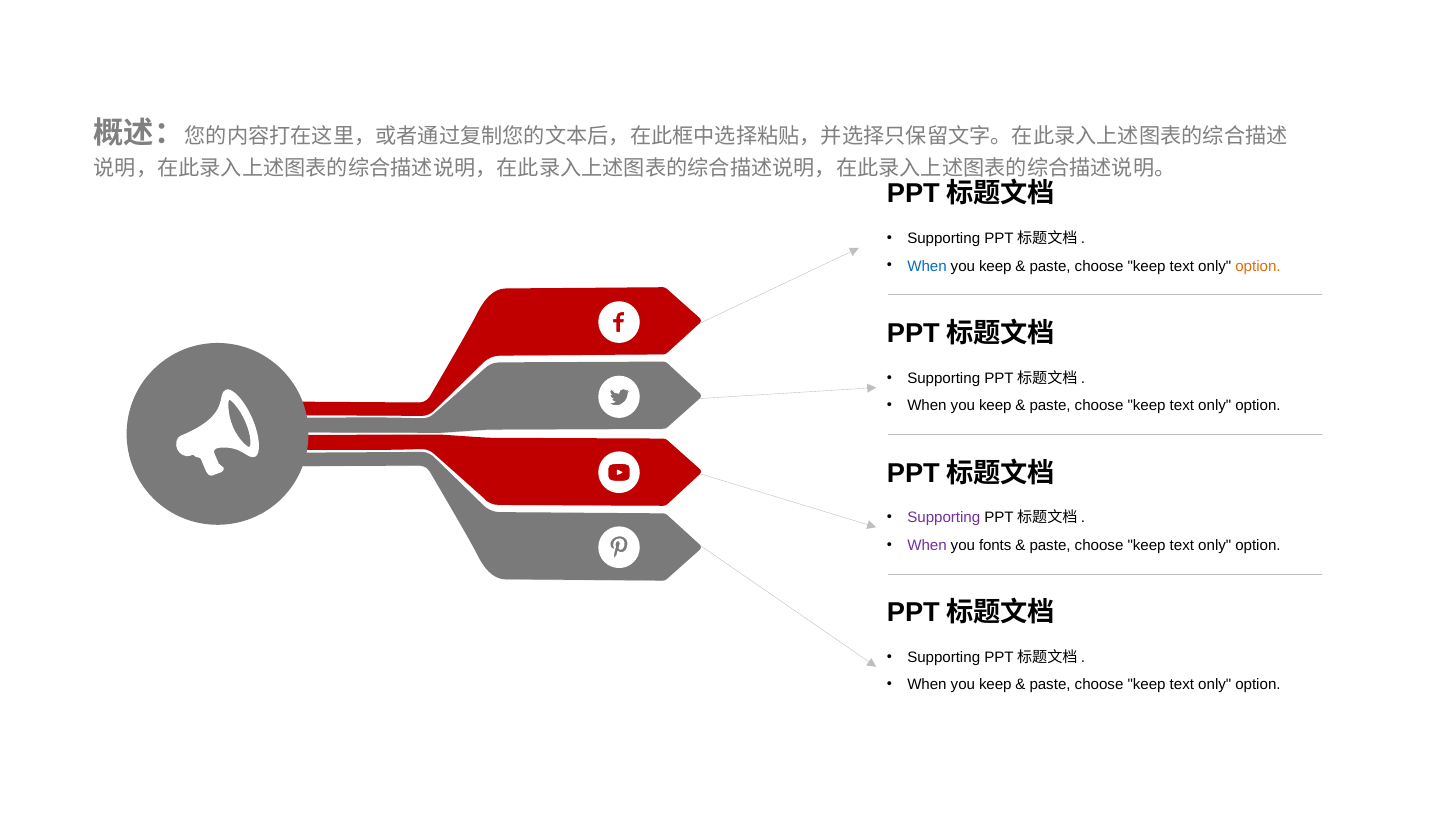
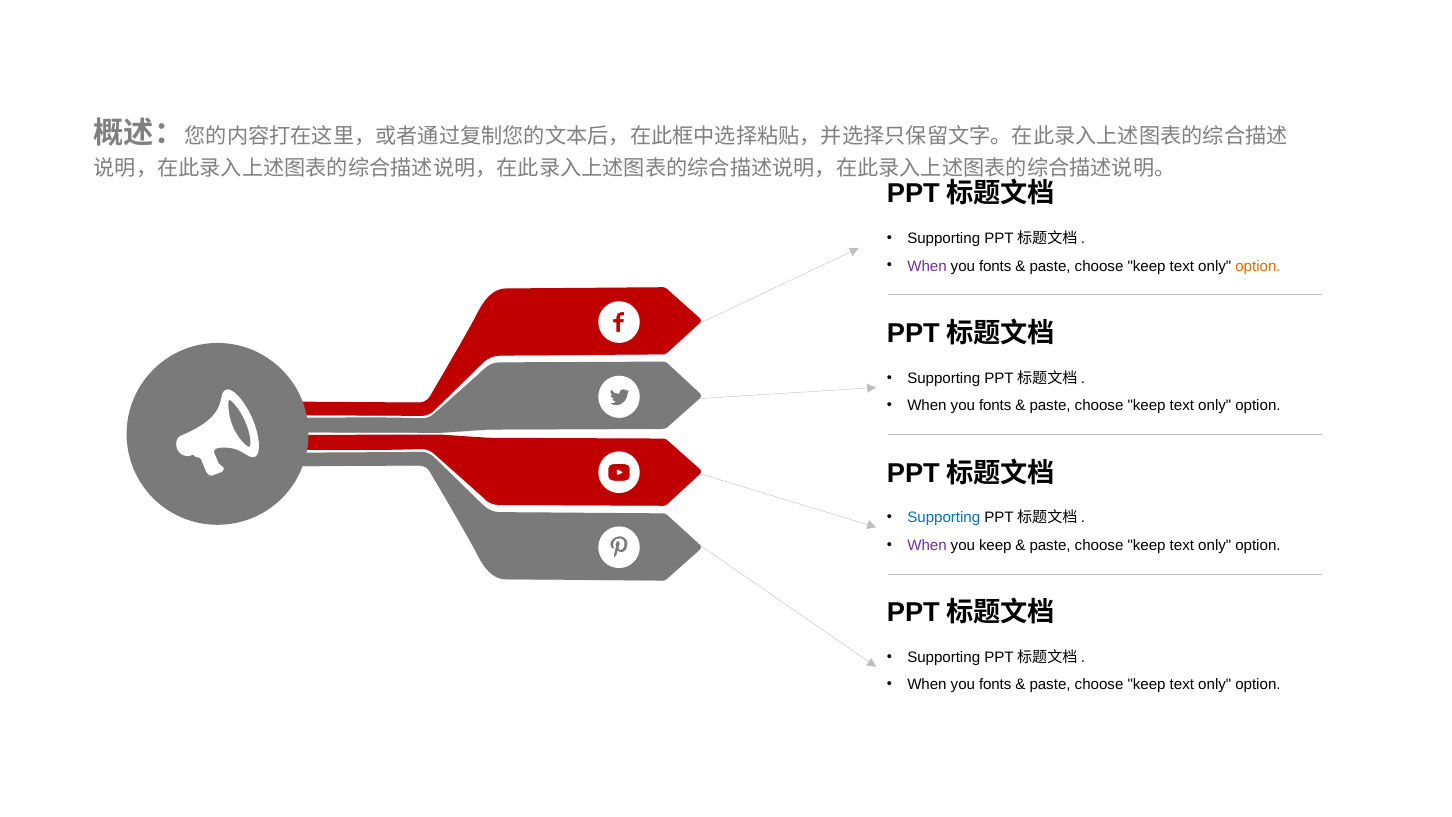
When at (927, 266) colour: blue -> purple
keep at (995, 266): keep -> fonts
keep at (995, 405): keep -> fonts
Supporting at (944, 518) colour: purple -> blue
you fonts: fonts -> keep
keep at (995, 685): keep -> fonts
